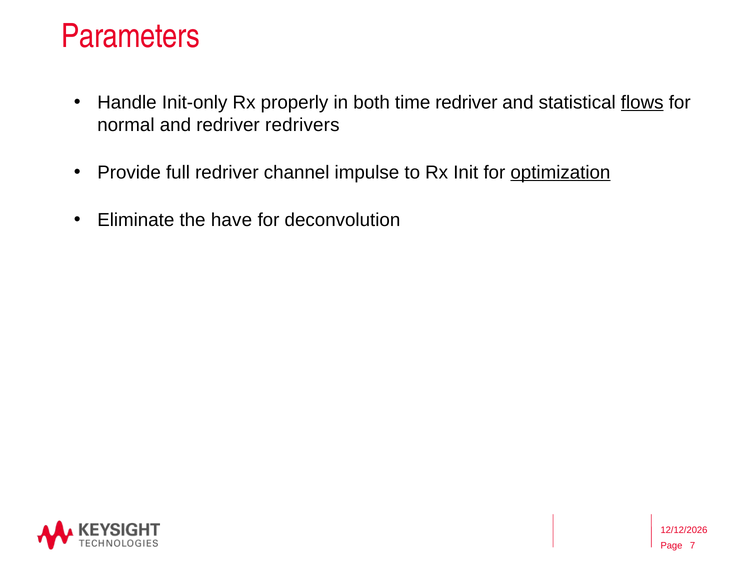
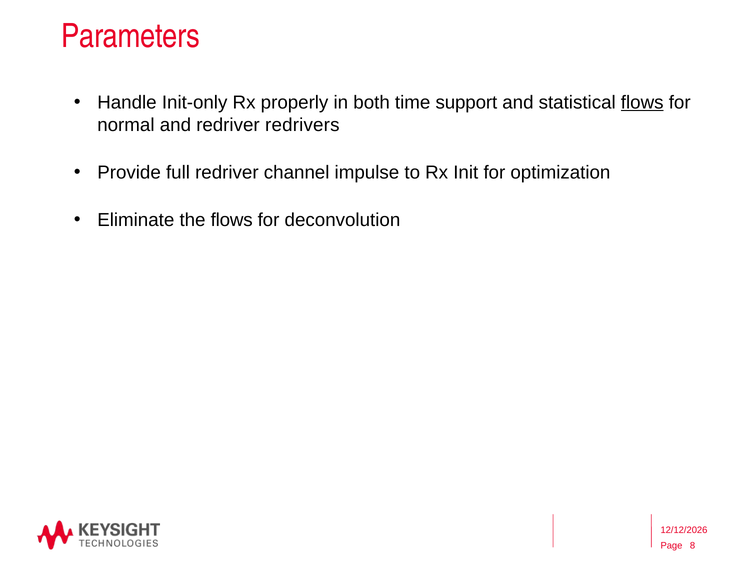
time redriver: redriver -> support
optimization underline: present -> none
the have: have -> flows
7: 7 -> 8
